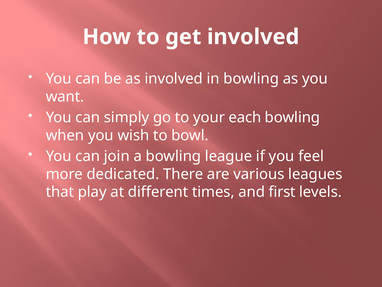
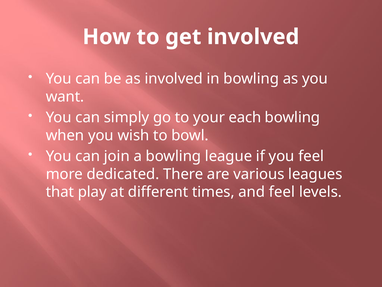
and first: first -> feel
